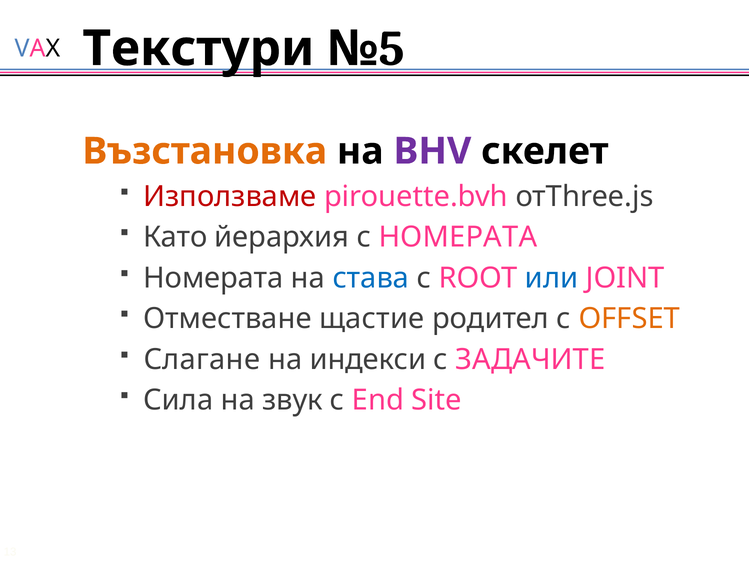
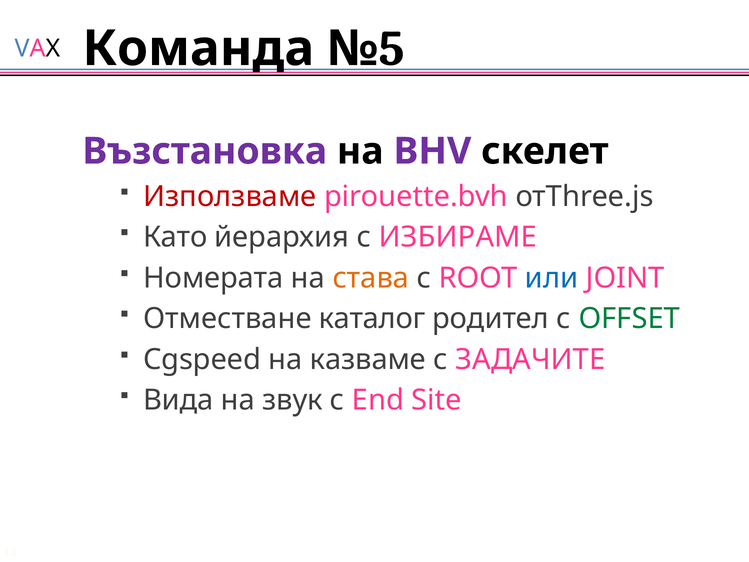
Текстури: Текстури -> Команда
Възстановка colour: orange -> purple
с НОМЕРАТА: НОМЕРАТА -> ИЗБИРАМЕ
става colour: blue -> orange
щастие: щастие -> каталог
OFFSET colour: orange -> green
Слагане: Слагане -> Cgspeed
индекси: индекси -> казваме
Сила: Сила -> Вида
